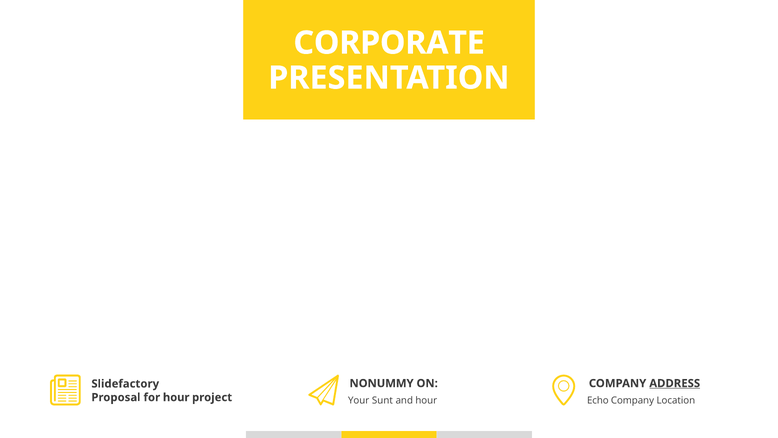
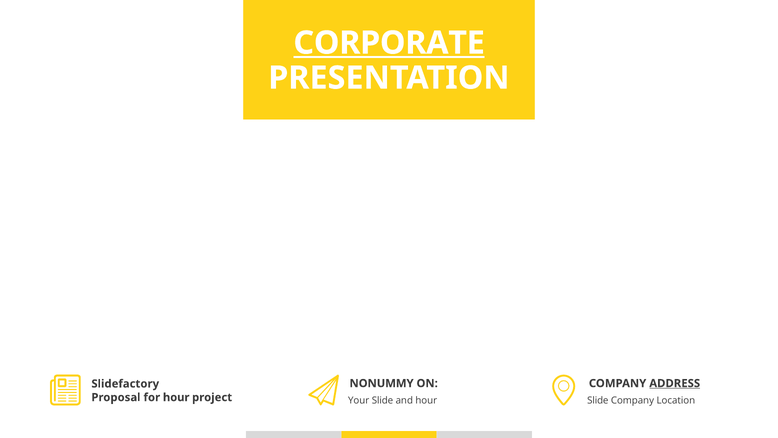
CORPORATE underline: none -> present
Your Sunt: Sunt -> Slide
Echo at (598, 400): Echo -> Slide
